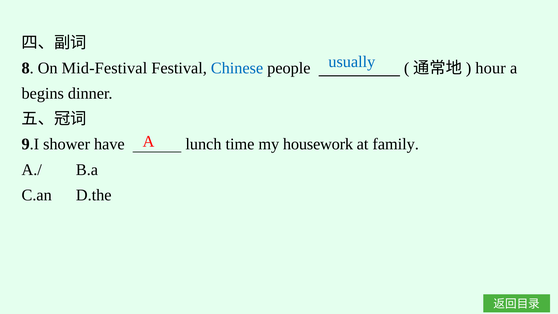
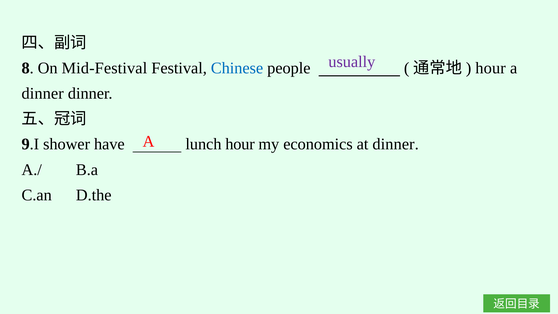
usually colour: blue -> purple
begins at (43, 93): begins -> dinner
lunch time: time -> hour
housework: housework -> economics
at family: family -> dinner
